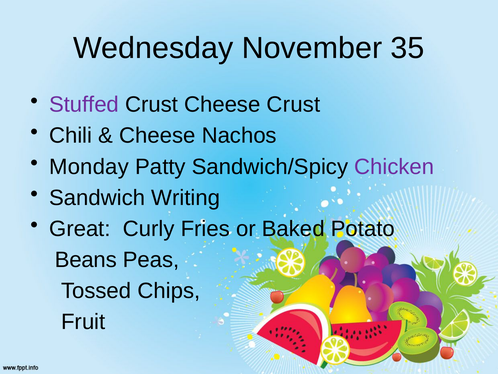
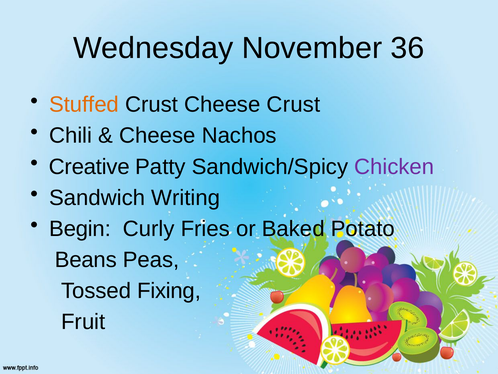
35: 35 -> 36
Stuffed colour: purple -> orange
Monday: Monday -> Creative
Great: Great -> Begin
Chips: Chips -> Fixing
